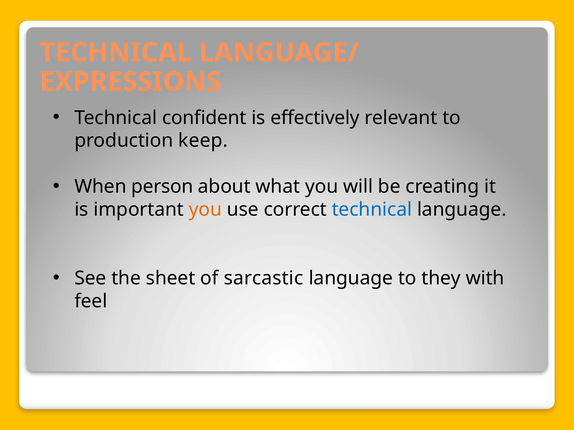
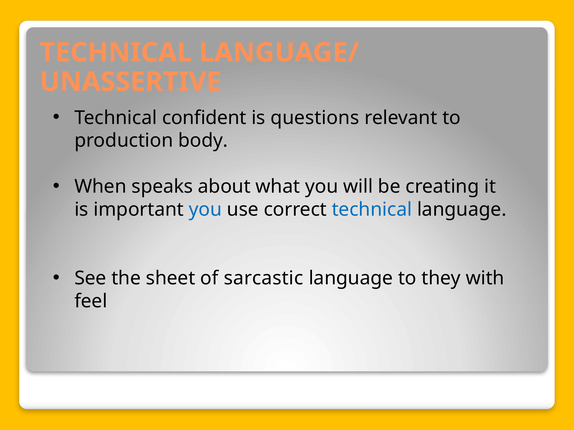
EXPRESSIONS: EXPRESSIONS -> UNASSERTIVE
effectively: effectively -> questions
keep: keep -> body
person: person -> speaks
you at (205, 210) colour: orange -> blue
